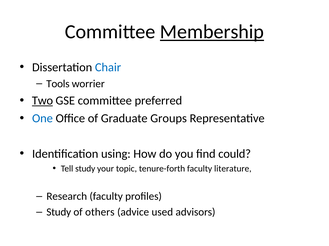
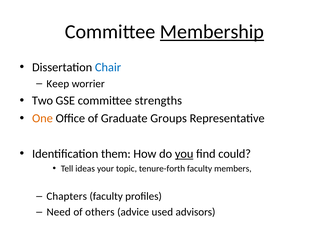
Tools: Tools -> Keep
Two underline: present -> none
preferred: preferred -> strengths
One colour: blue -> orange
using: using -> them
you underline: none -> present
Tell study: study -> ideas
literature: literature -> members
Research: Research -> Chapters
Study at (59, 213): Study -> Need
